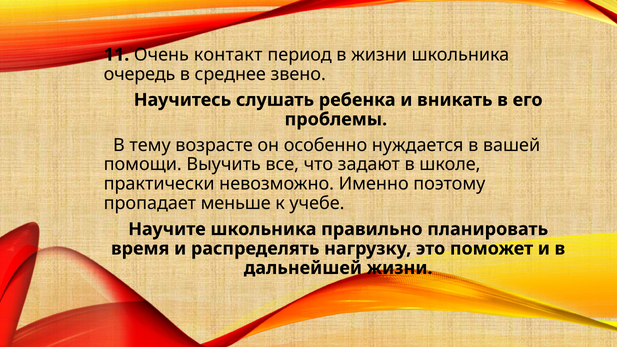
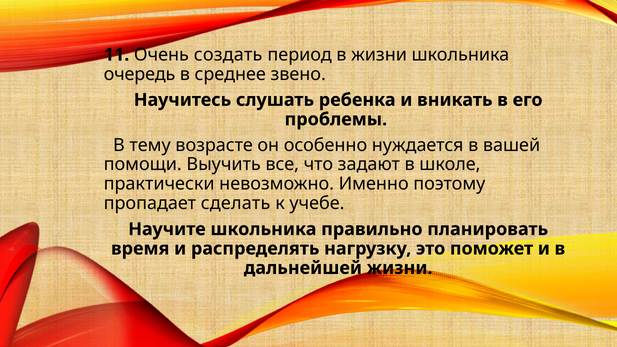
контакт: контакт -> создать
меньше: меньше -> сделать
